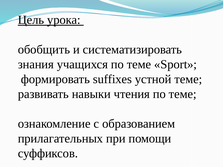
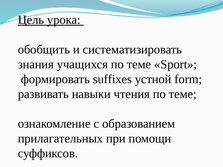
устной теме: теме -> form
